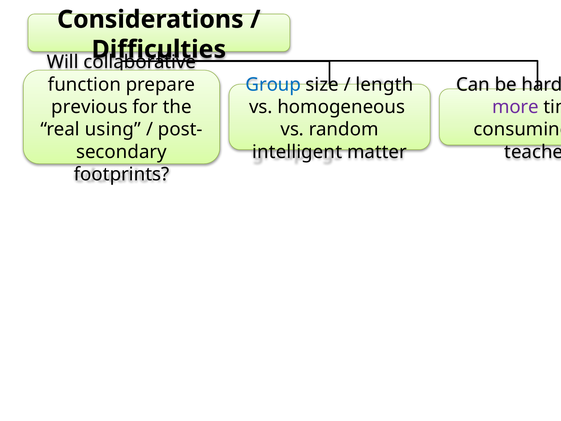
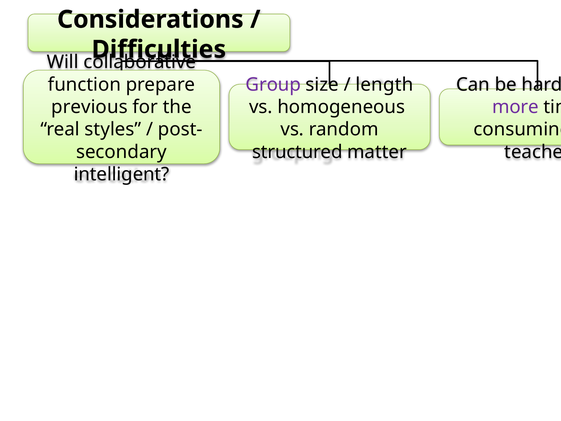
Group colour: blue -> purple
using: using -> styles
intelligent: intelligent -> structured
footprints: footprints -> intelligent
